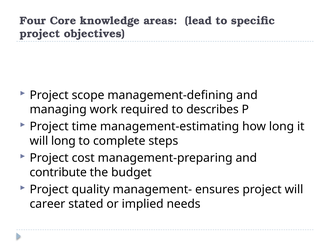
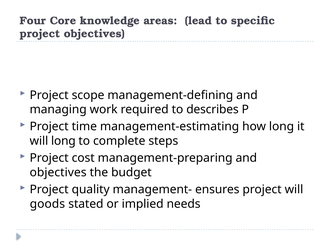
contribute at (58, 172): contribute -> objectives
career: career -> goods
